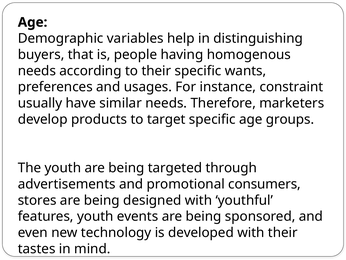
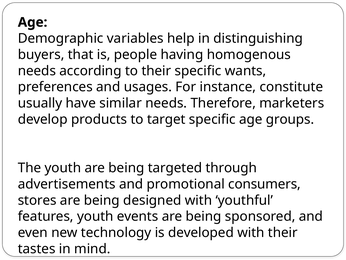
constraint: constraint -> constitute
